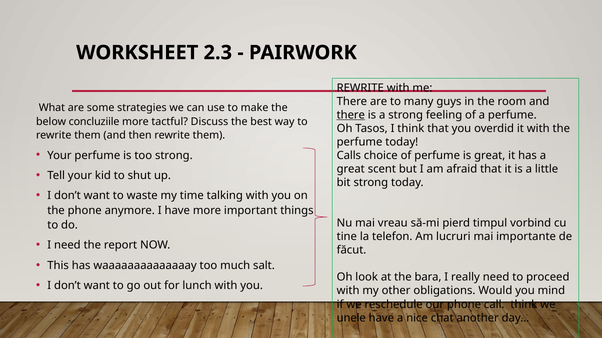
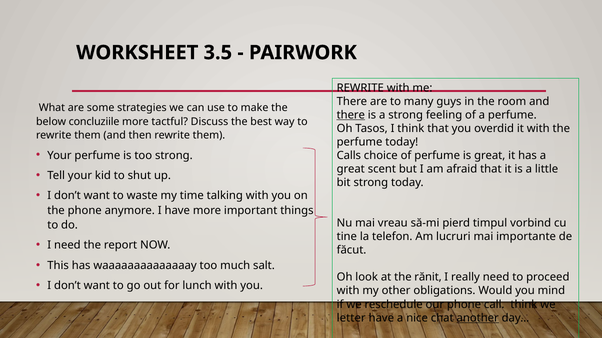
2.3: 2.3 -> 3.5
bara: bara -> rănit
unele: unele -> letter
another underline: none -> present
